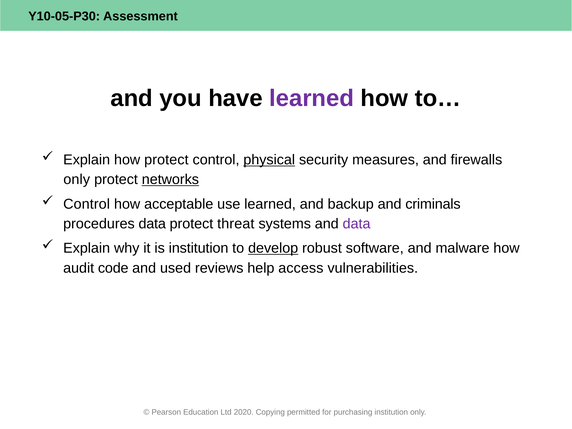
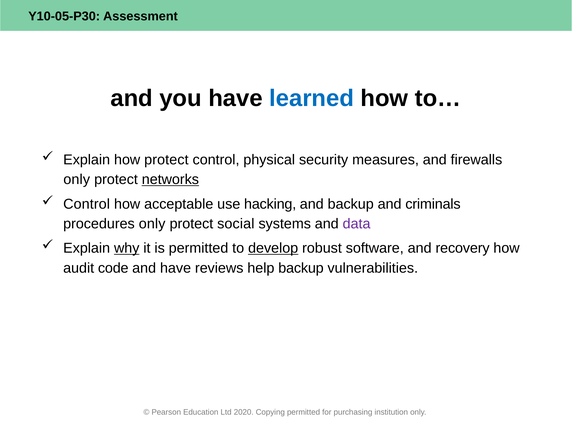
learned at (312, 98) colour: purple -> blue
physical underline: present -> none
use learned: learned -> hacking
procedures data: data -> only
threat: threat -> social
why underline: none -> present
is institution: institution -> permitted
malware: malware -> recovery
and used: used -> have
help access: access -> backup
